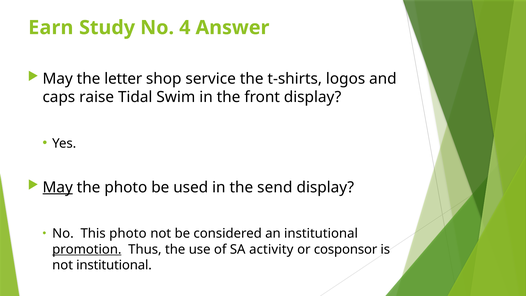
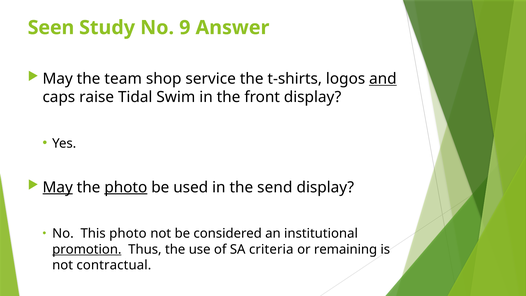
Earn: Earn -> Seen
4: 4 -> 9
letter: letter -> team
and underline: none -> present
photo at (126, 187) underline: none -> present
activity: activity -> criteria
cosponsor: cosponsor -> remaining
not institutional: institutional -> contractual
